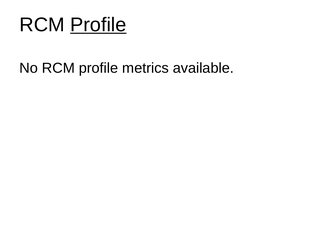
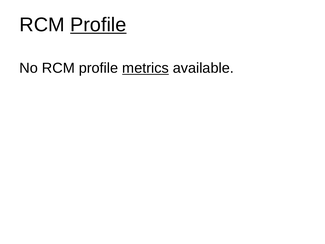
metrics underline: none -> present
